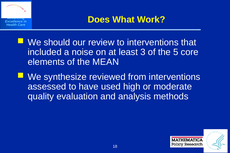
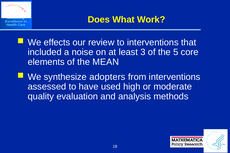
should: should -> effects
reviewed: reviewed -> adopters
